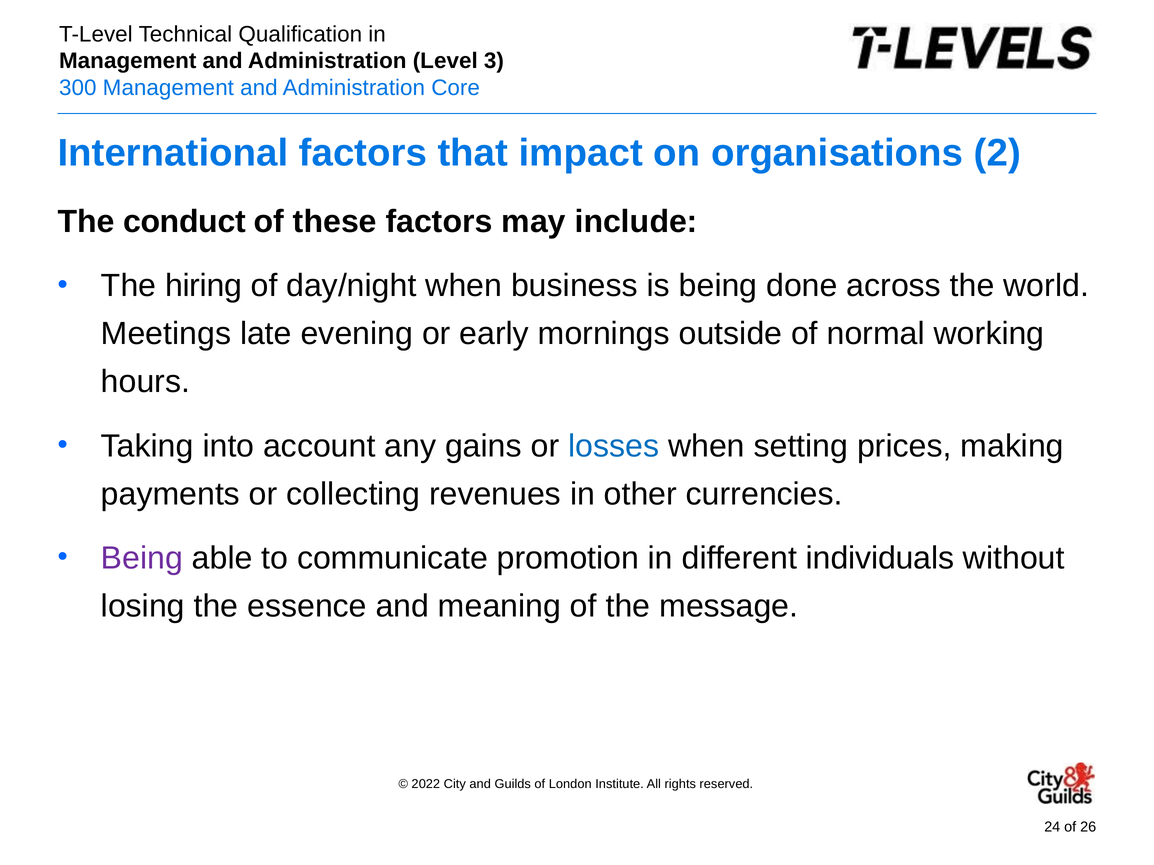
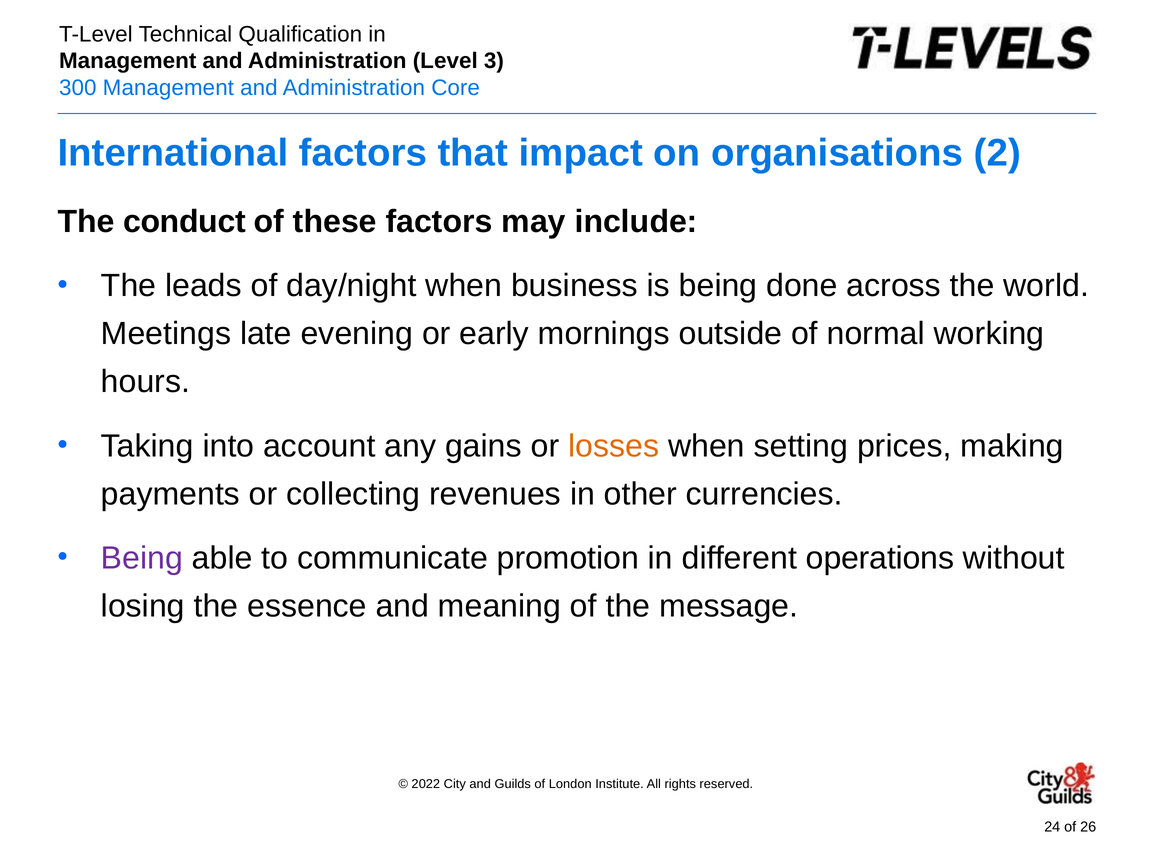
hiring: hiring -> leads
losses colour: blue -> orange
individuals: individuals -> operations
